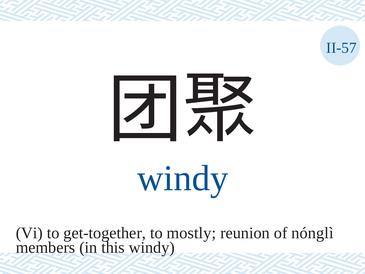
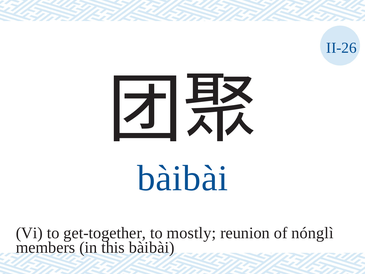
II-57: II-57 -> II-26
windy at (183, 178): windy -> bàibài
this windy: windy -> bàibài
